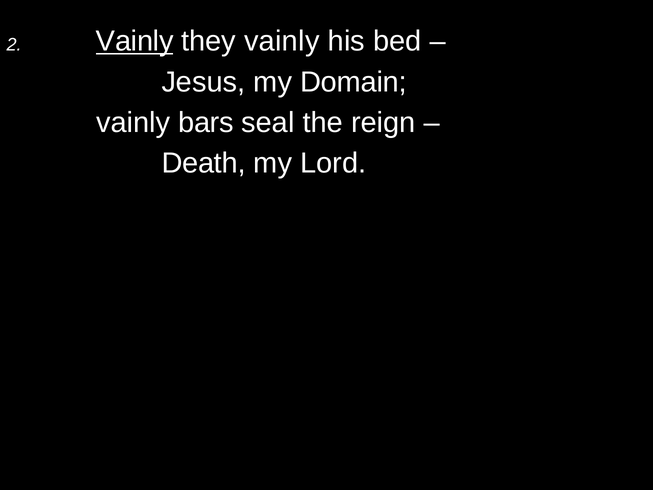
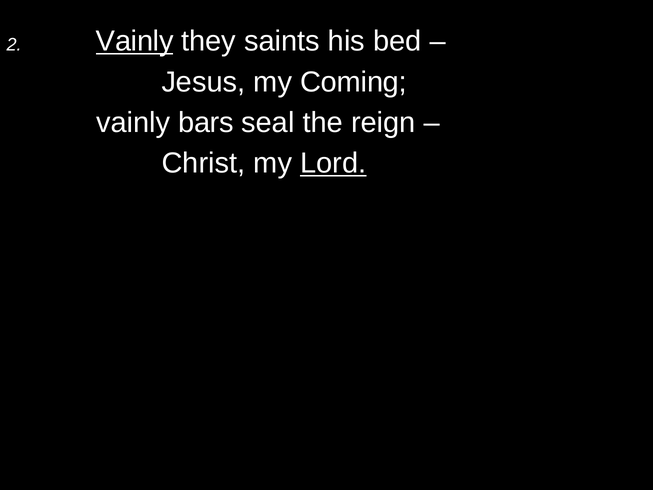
they vainly: vainly -> saints
Domain: Domain -> Coming
Death: Death -> Christ
Lord underline: none -> present
